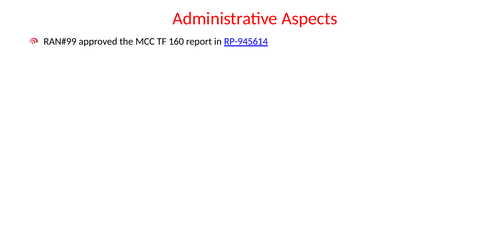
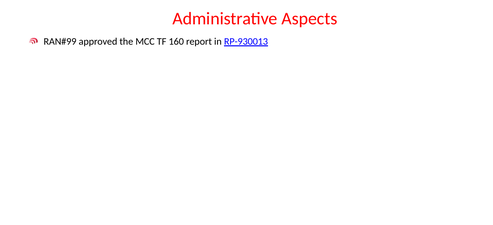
RP-945614: RP-945614 -> RP-930013
